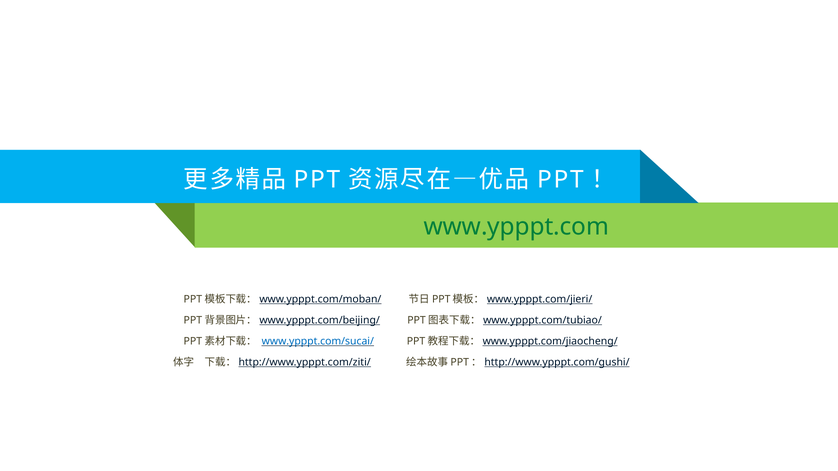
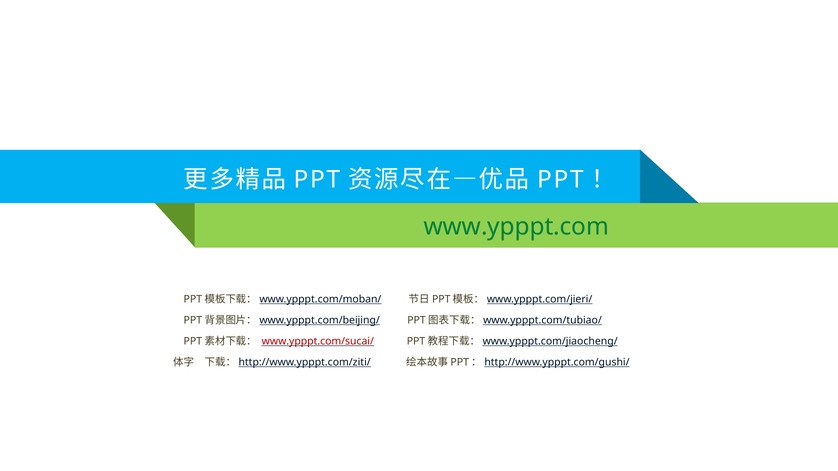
www.ypppt.com/sucai/ colour: blue -> red
